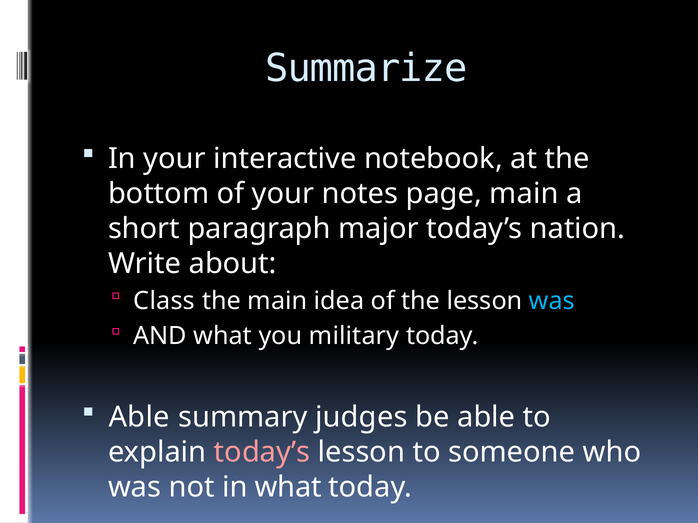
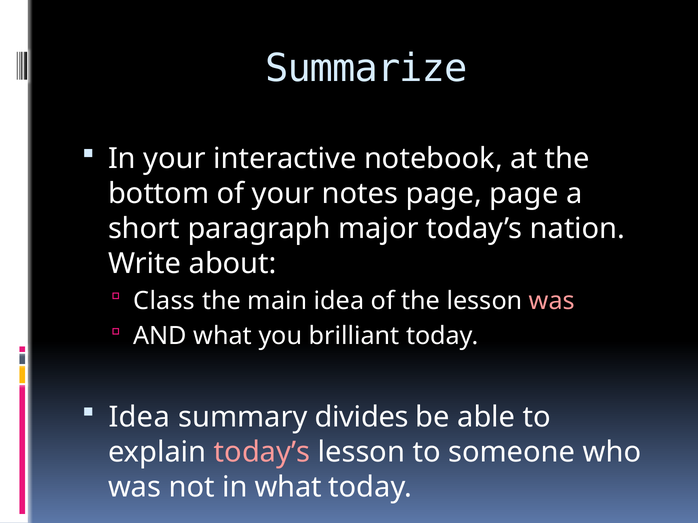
page main: main -> page
was at (552, 301) colour: light blue -> pink
military: military -> brilliant
Able at (139, 418): Able -> Idea
judges: judges -> divides
